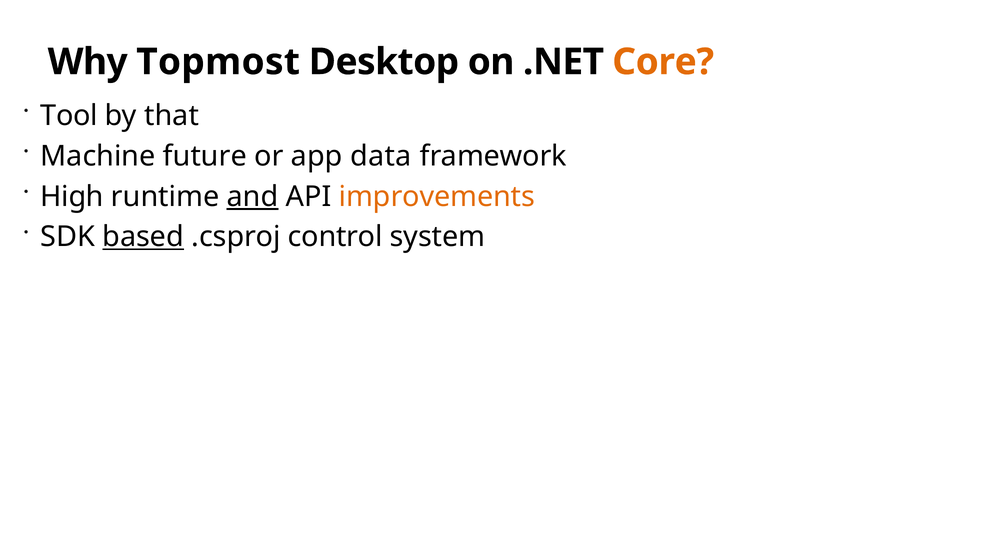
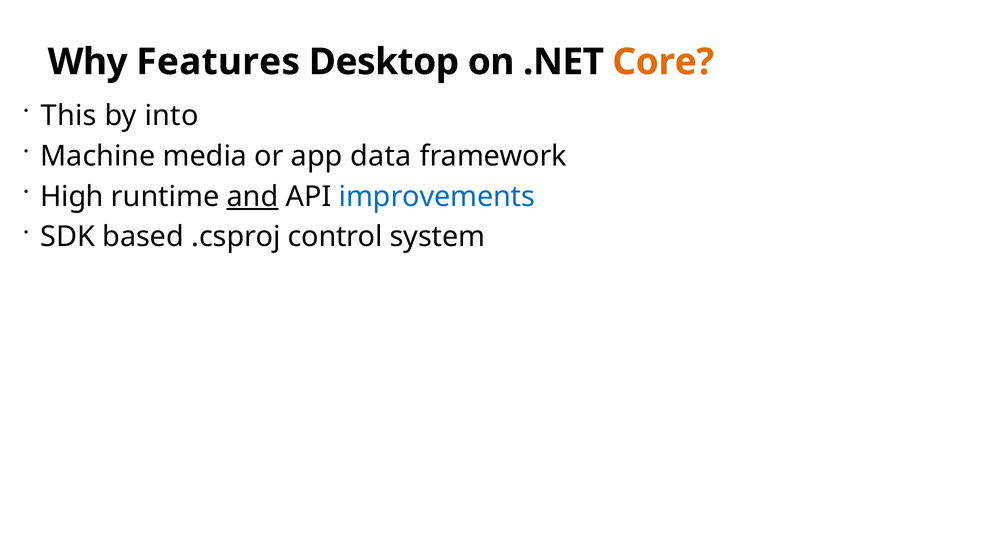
Topmost: Topmost -> Features
Tool: Tool -> This
that: that -> into
future: future -> media
improvements colour: orange -> blue
based underline: present -> none
